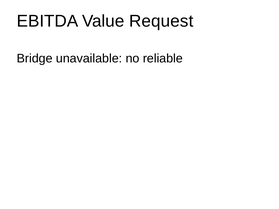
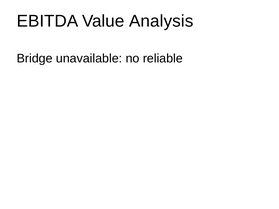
Request: Request -> Analysis
